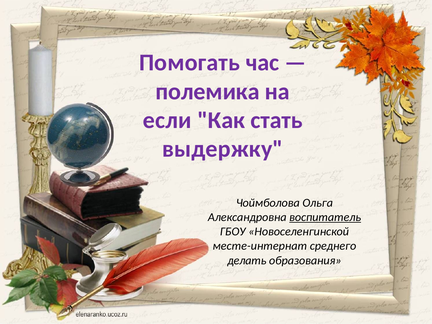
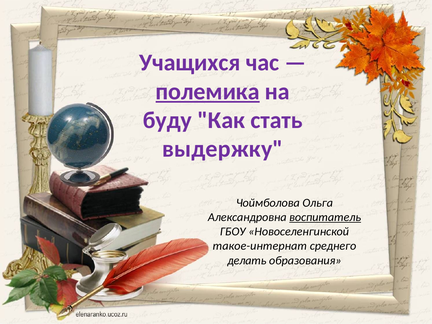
Помогать: Помогать -> Учащихся
полемика underline: none -> present
если: если -> буду
месте-интернат: месте-интернат -> такое-интернат
